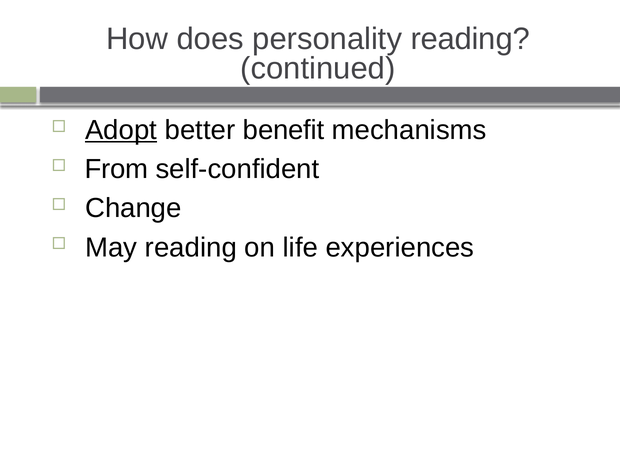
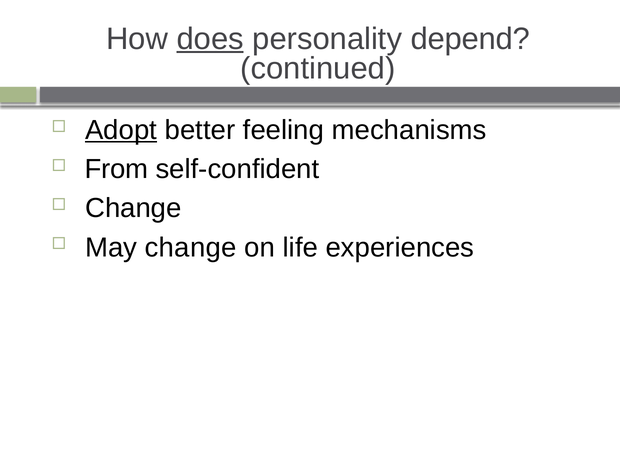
does underline: none -> present
personality reading: reading -> depend
benefit: benefit -> feeling
May reading: reading -> change
